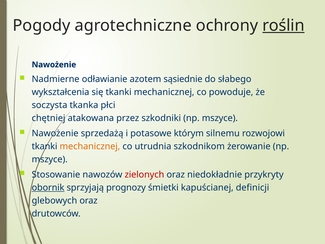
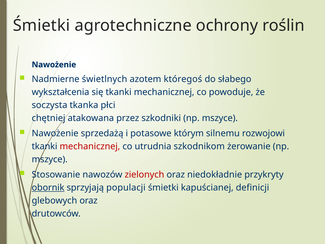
Pogody at (42, 25): Pogody -> Śmietki
roślin underline: present -> none
odławianie: odławianie -> świetlnych
sąsiednie: sąsiednie -> któregoś
mechanicznej at (90, 146) colour: orange -> red
prognozy: prognozy -> populacji
